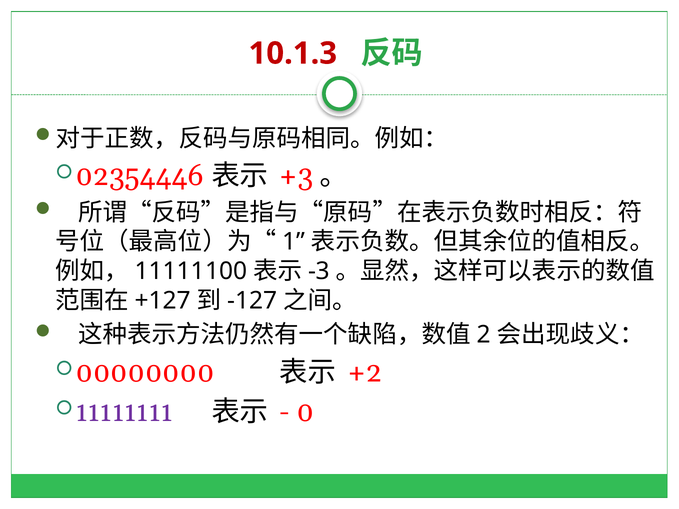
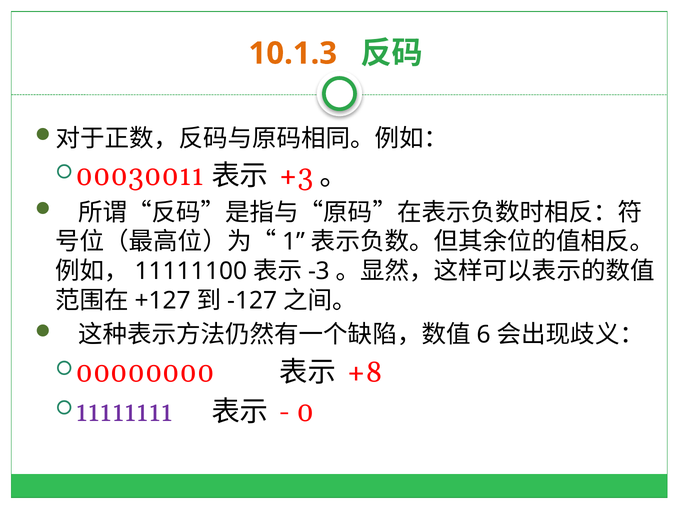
10.1.3 colour: red -> orange
02354446: 02354446 -> 00030011
2: 2 -> 6
+2: +2 -> +8
